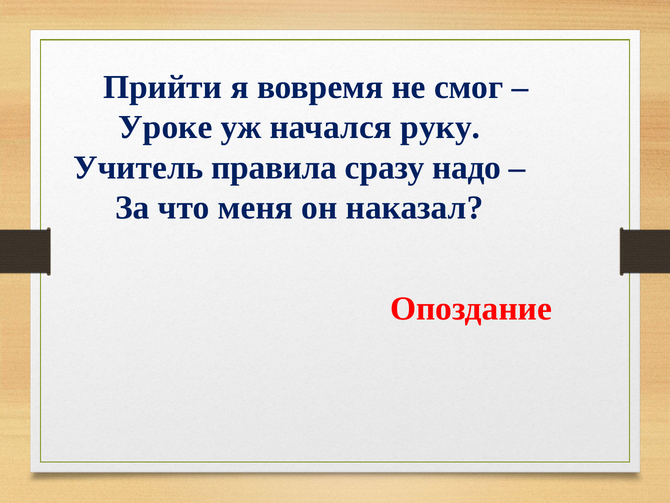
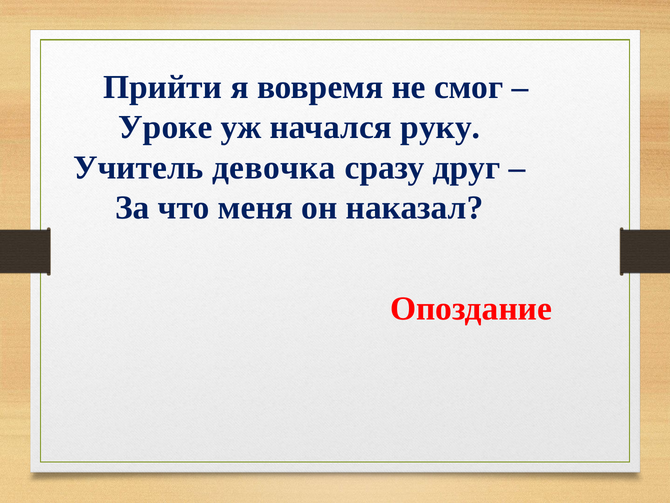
правила: правила -> девочка
надо: надо -> друг
